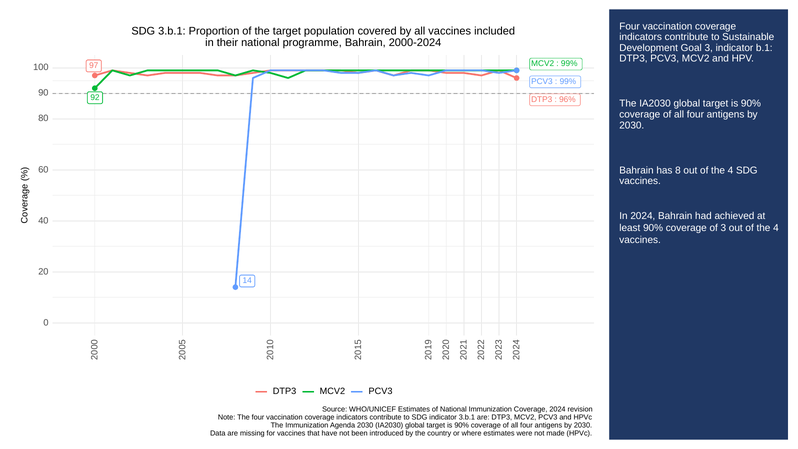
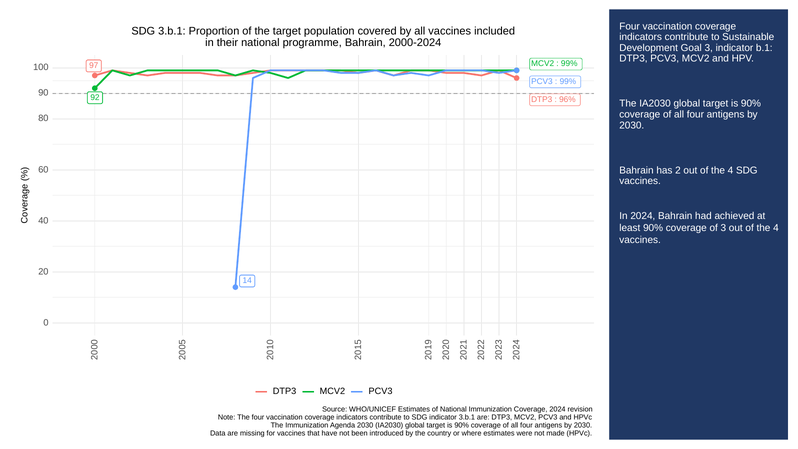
has 8: 8 -> 2
